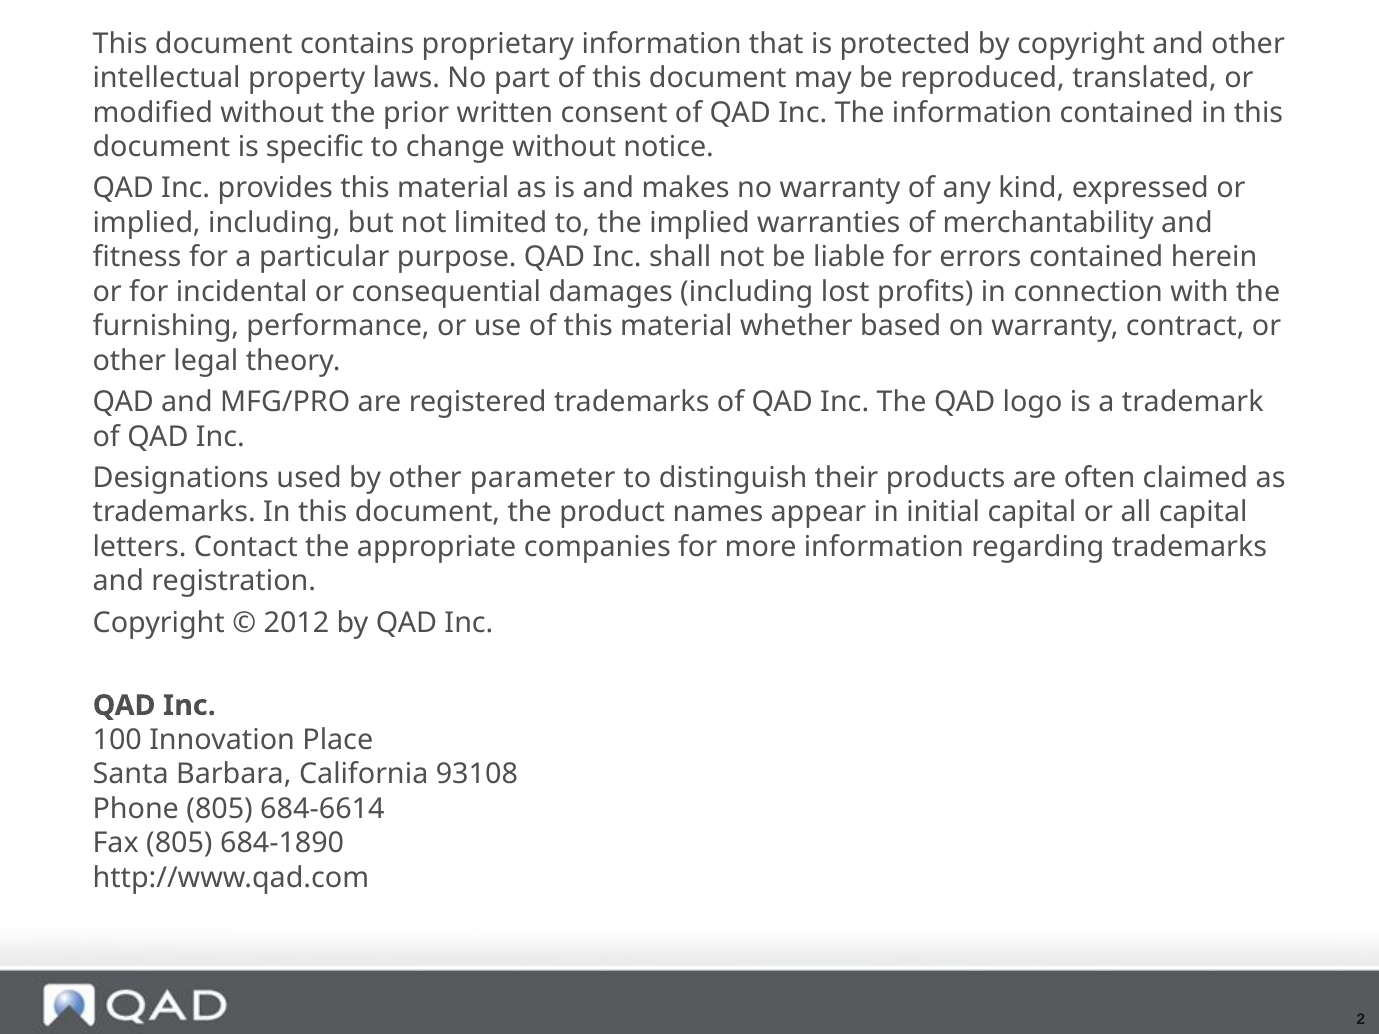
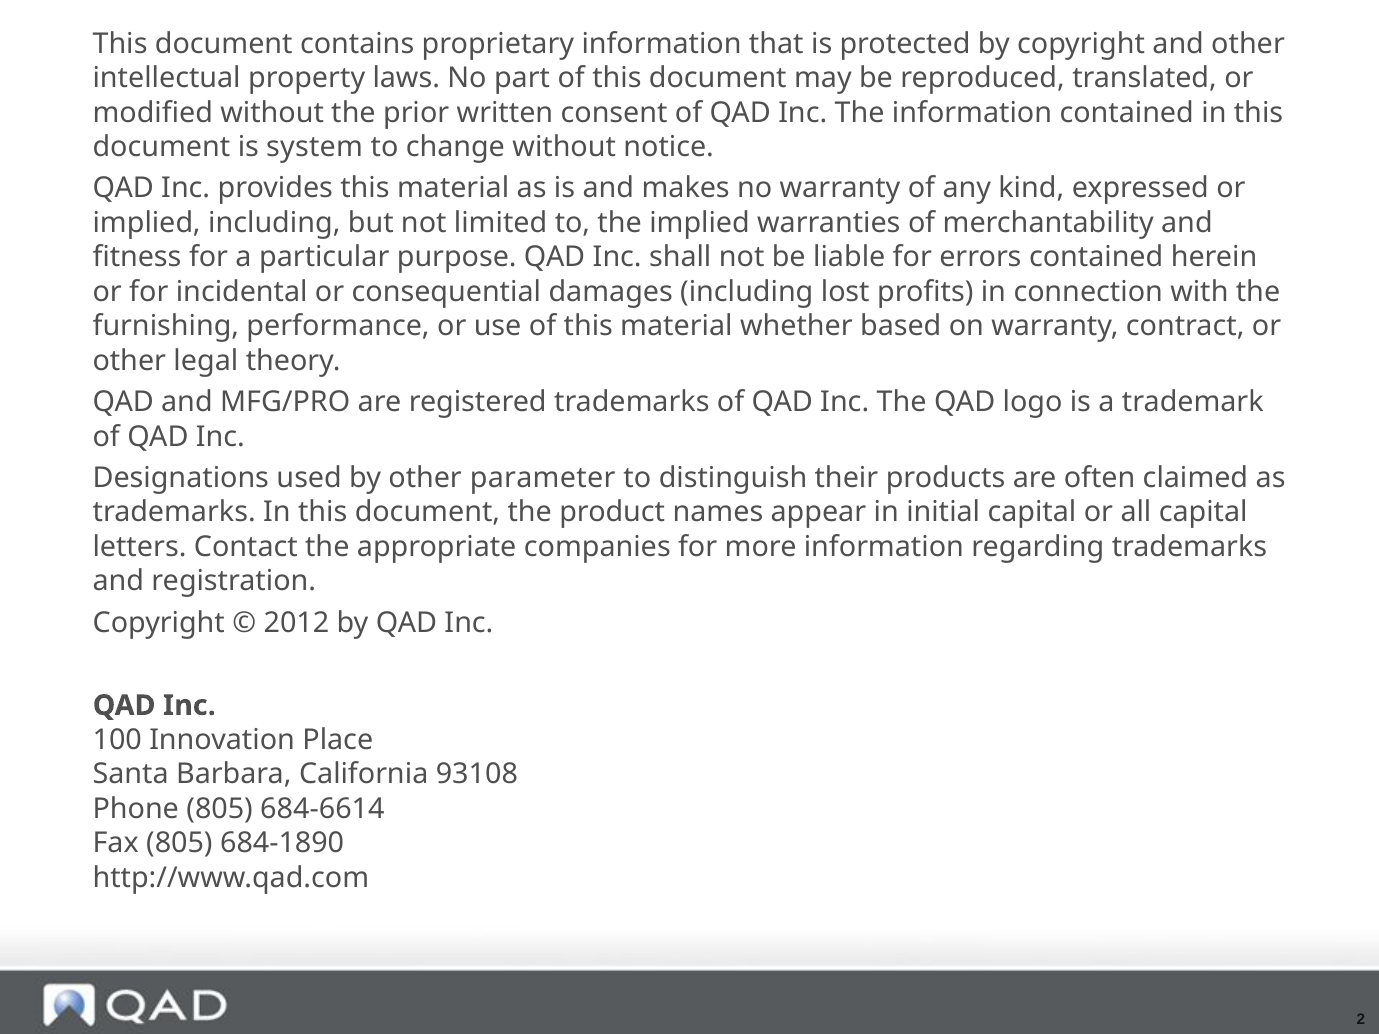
specific: specific -> system
